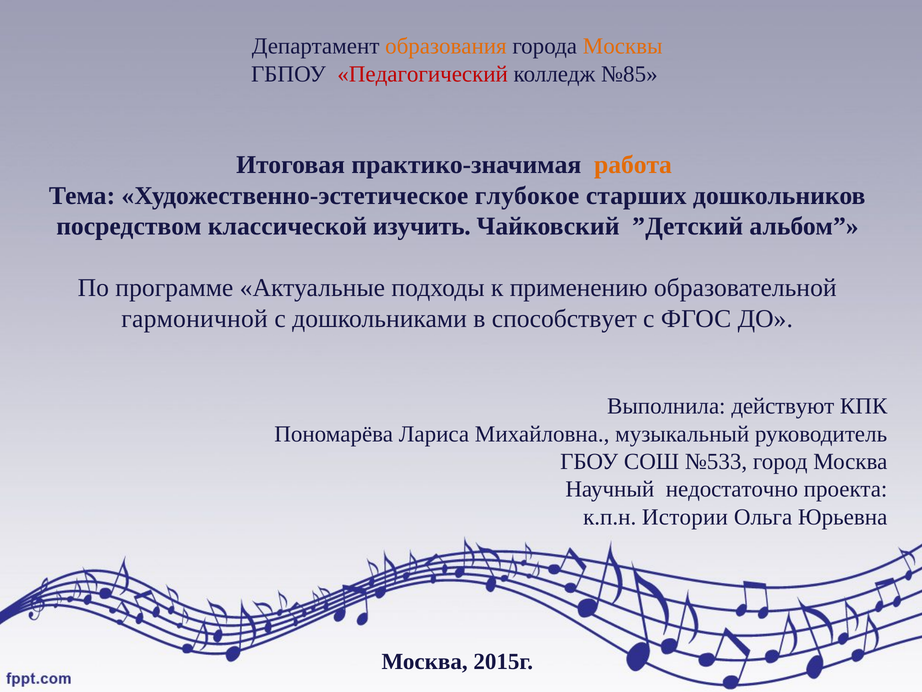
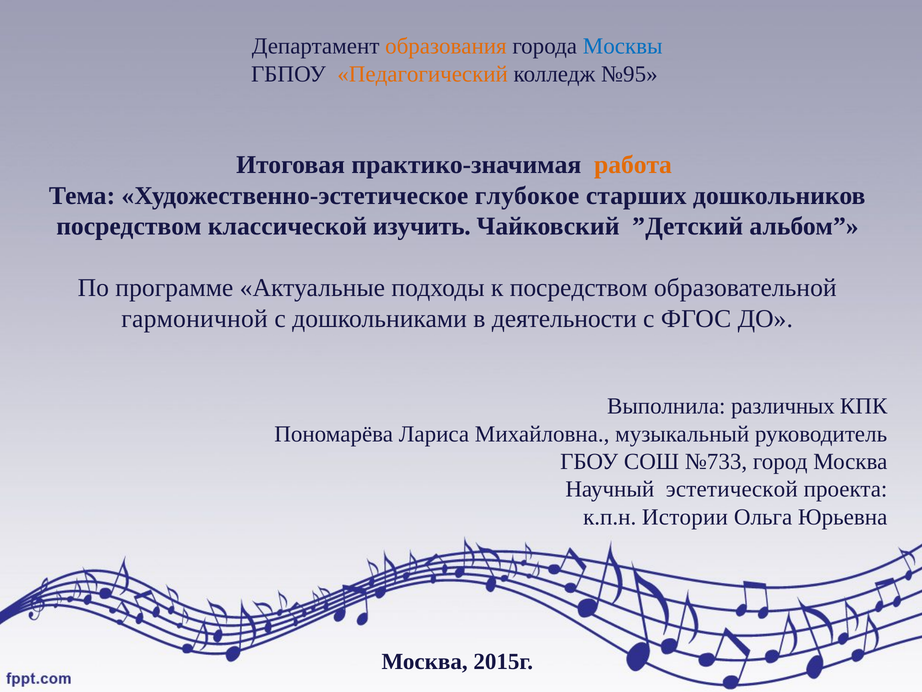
Москвы colour: orange -> blue
Педагогический colour: red -> orange
№85: №85 -> №95
к применению: применению -> посредством
способствует: способствует -> деятельности
действуют: действуют -> различных
№533: №533 -> №733
недостаточно: недостаточно -> эстетической
